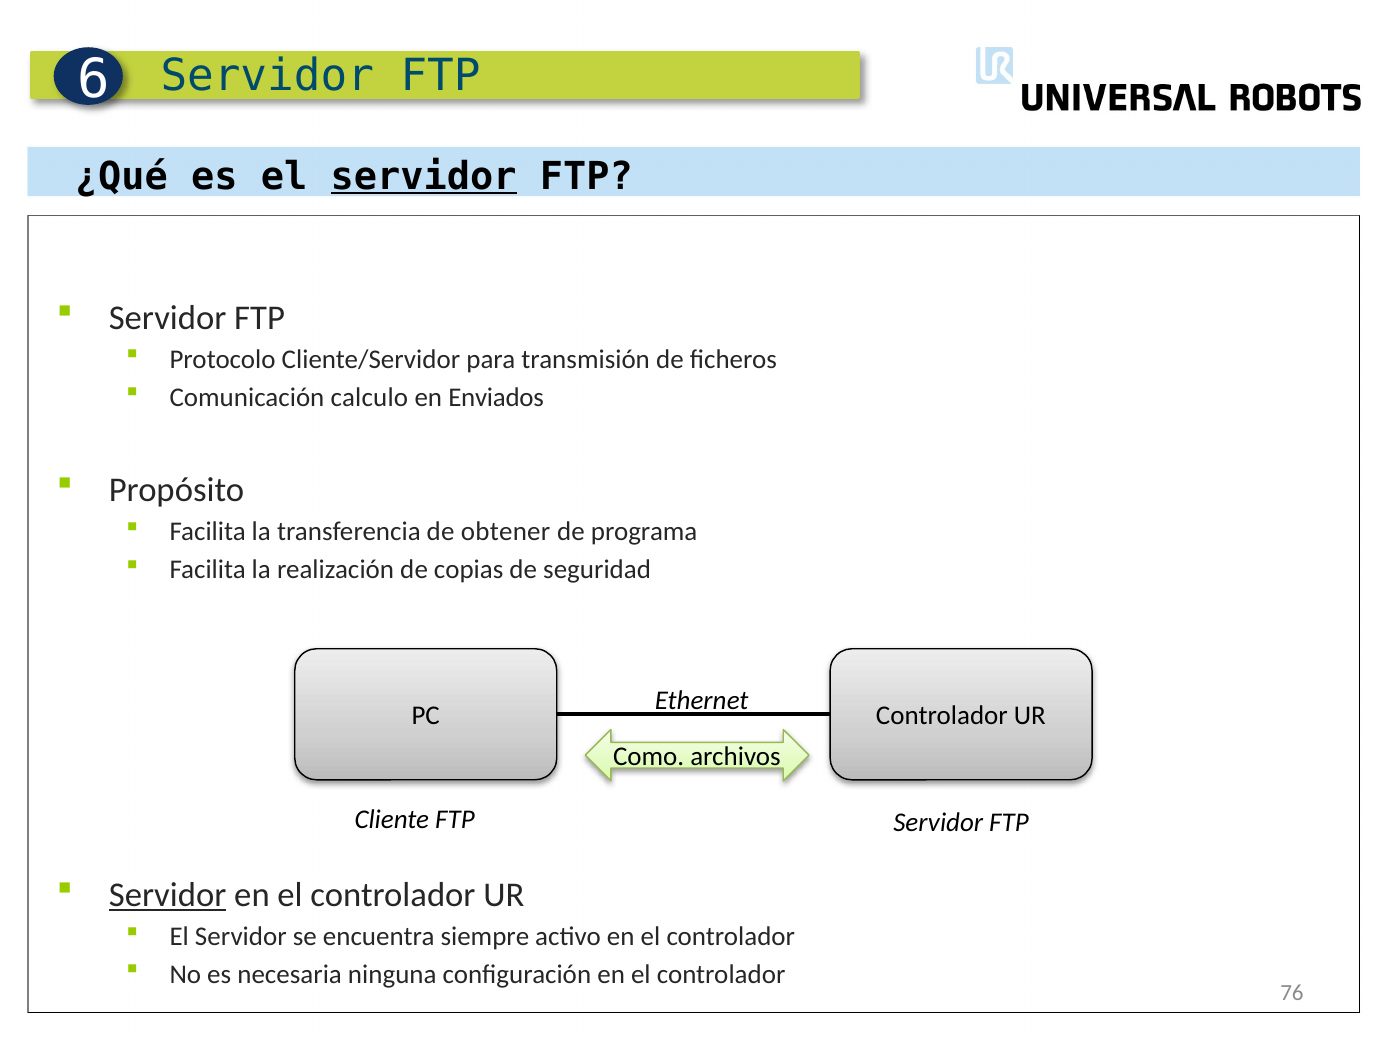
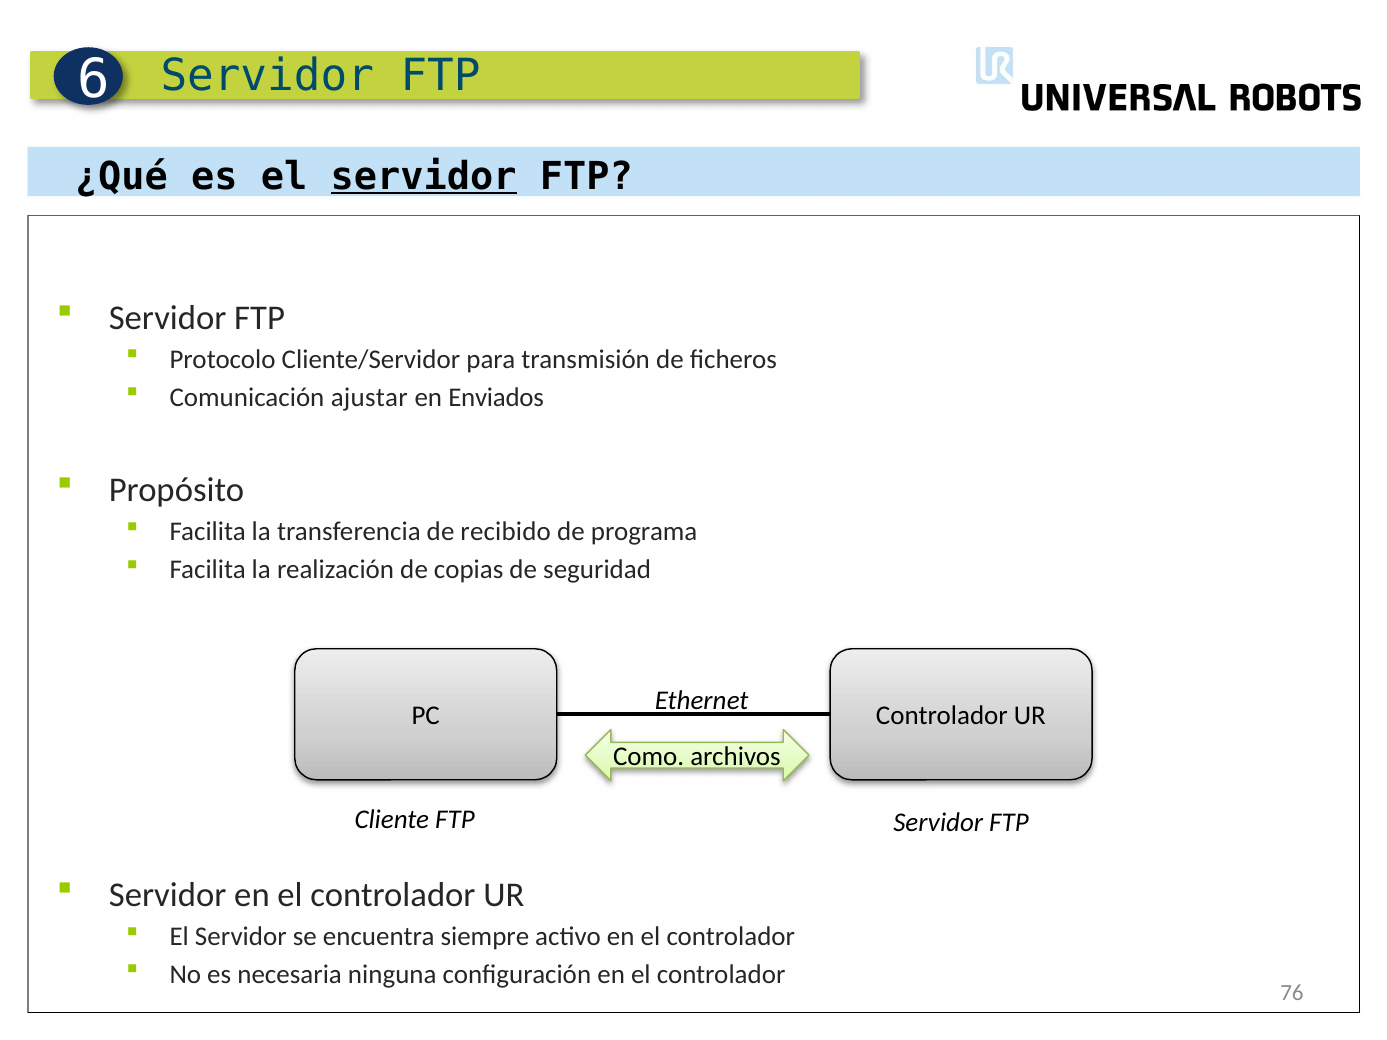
calculo: calculo -> ajustar
obtener: obtener -> recibido
Servidor at (168, 895) underline: present -> none
